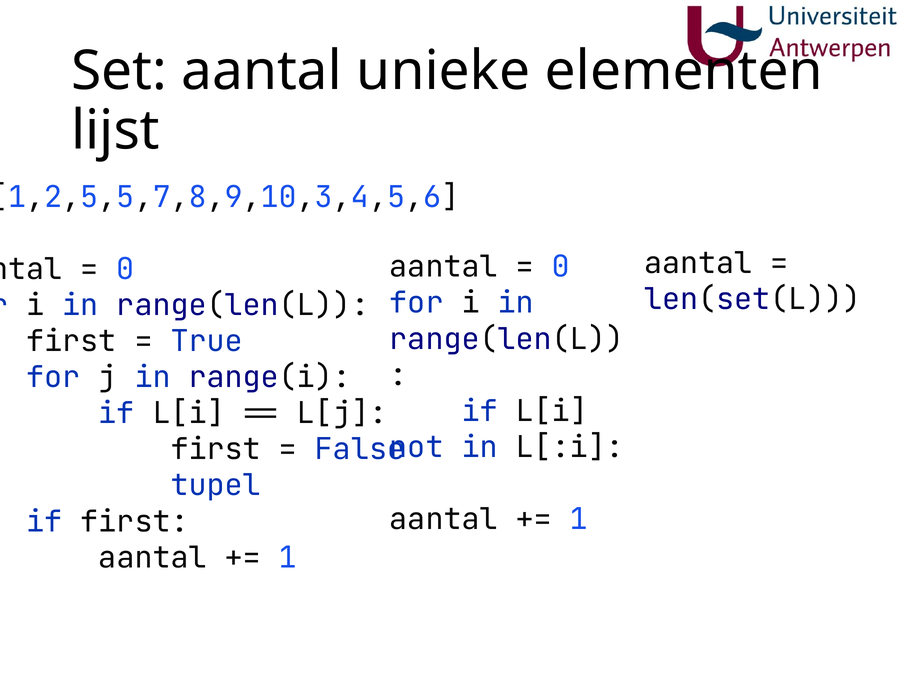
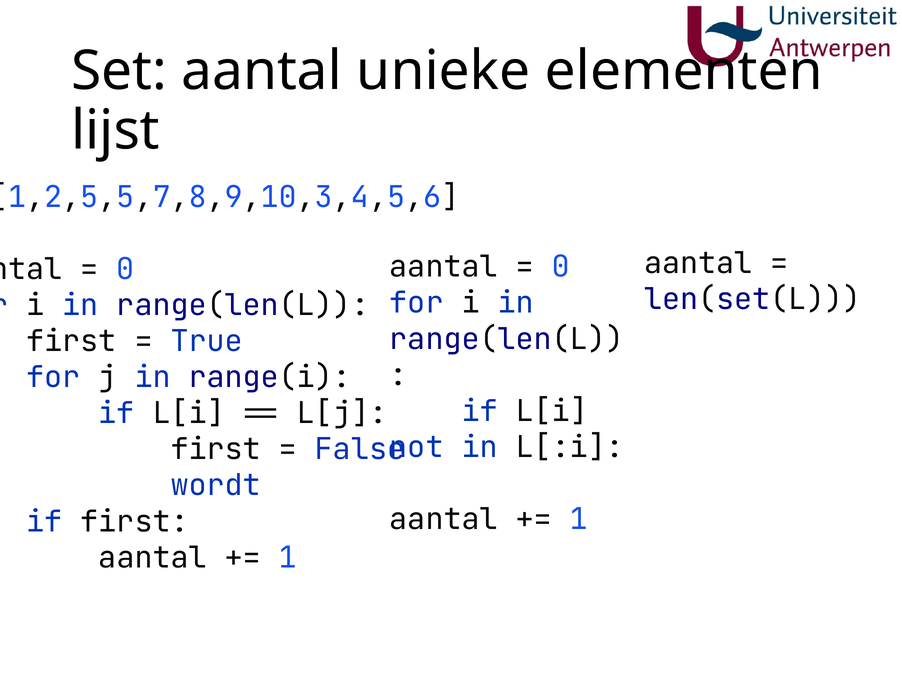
tupel: tupel -> wordt
